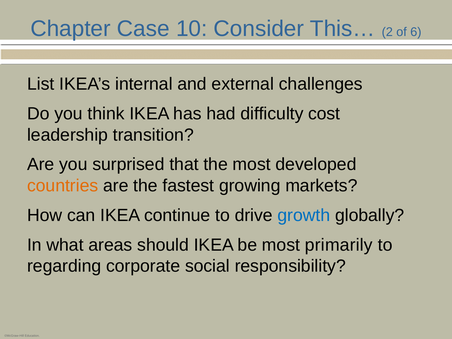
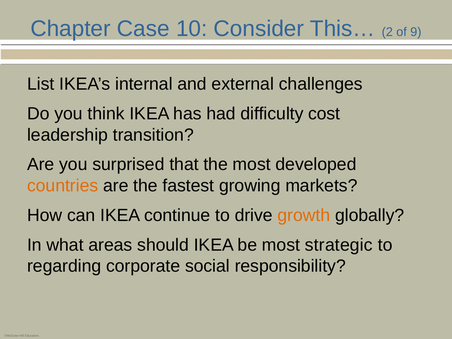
6: 6 -> 9
growth colour: blue -> orange
primarily: primarily -> strategic
